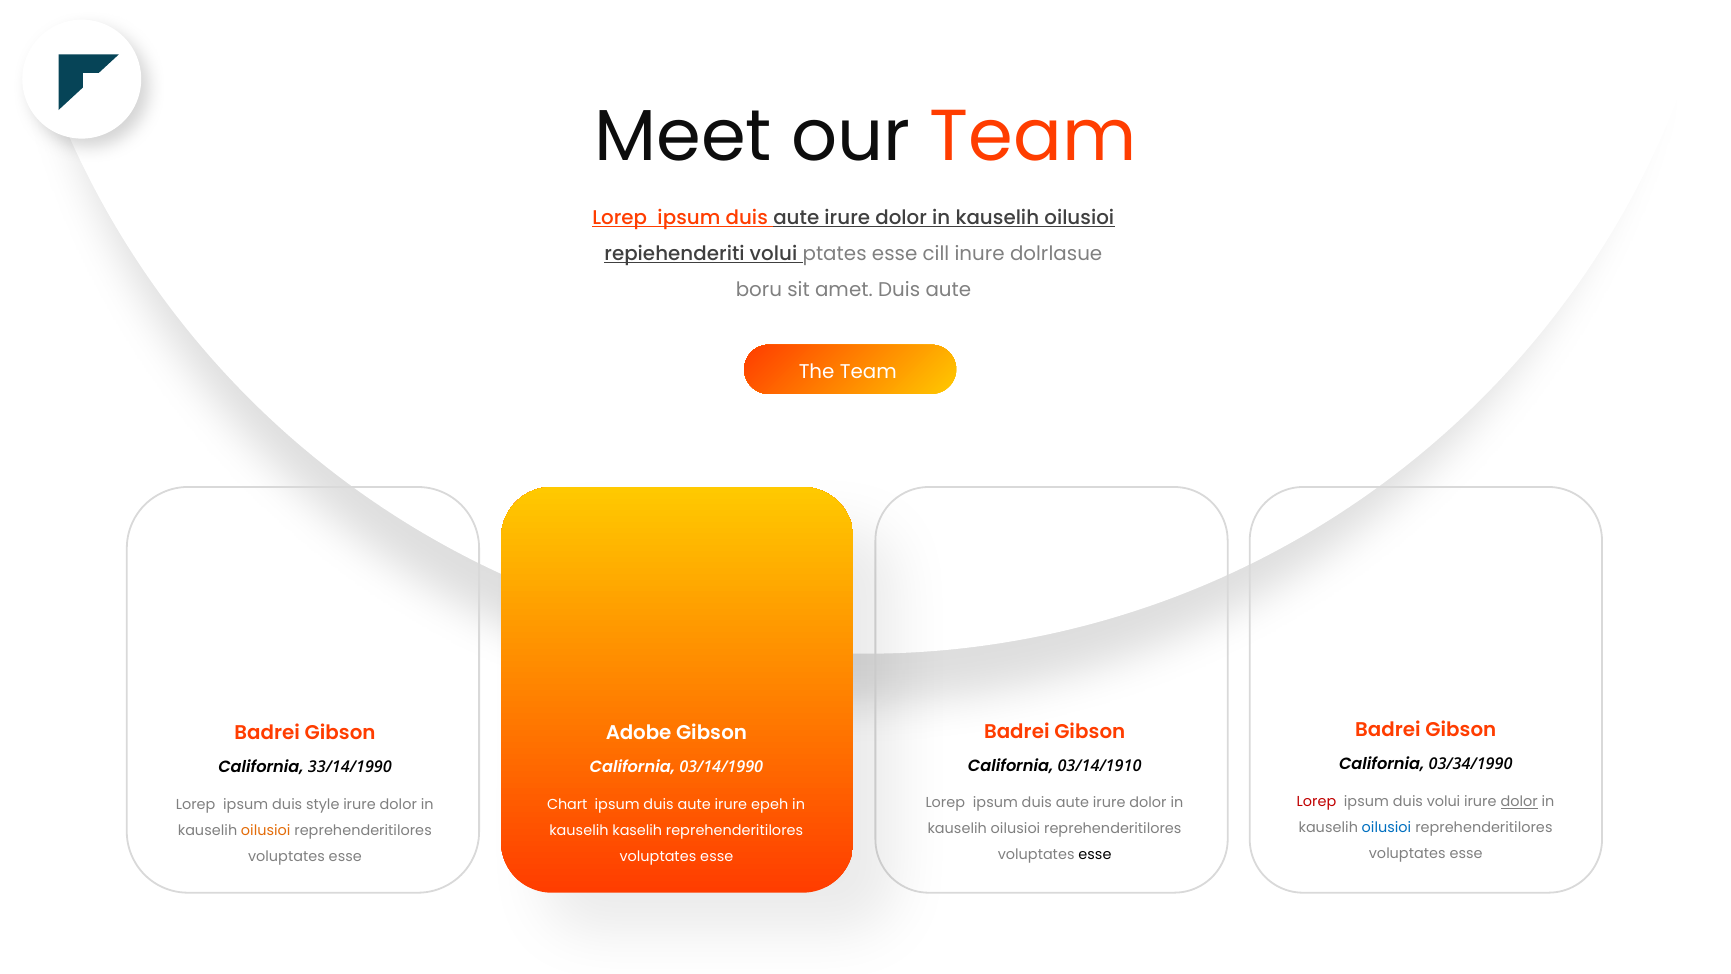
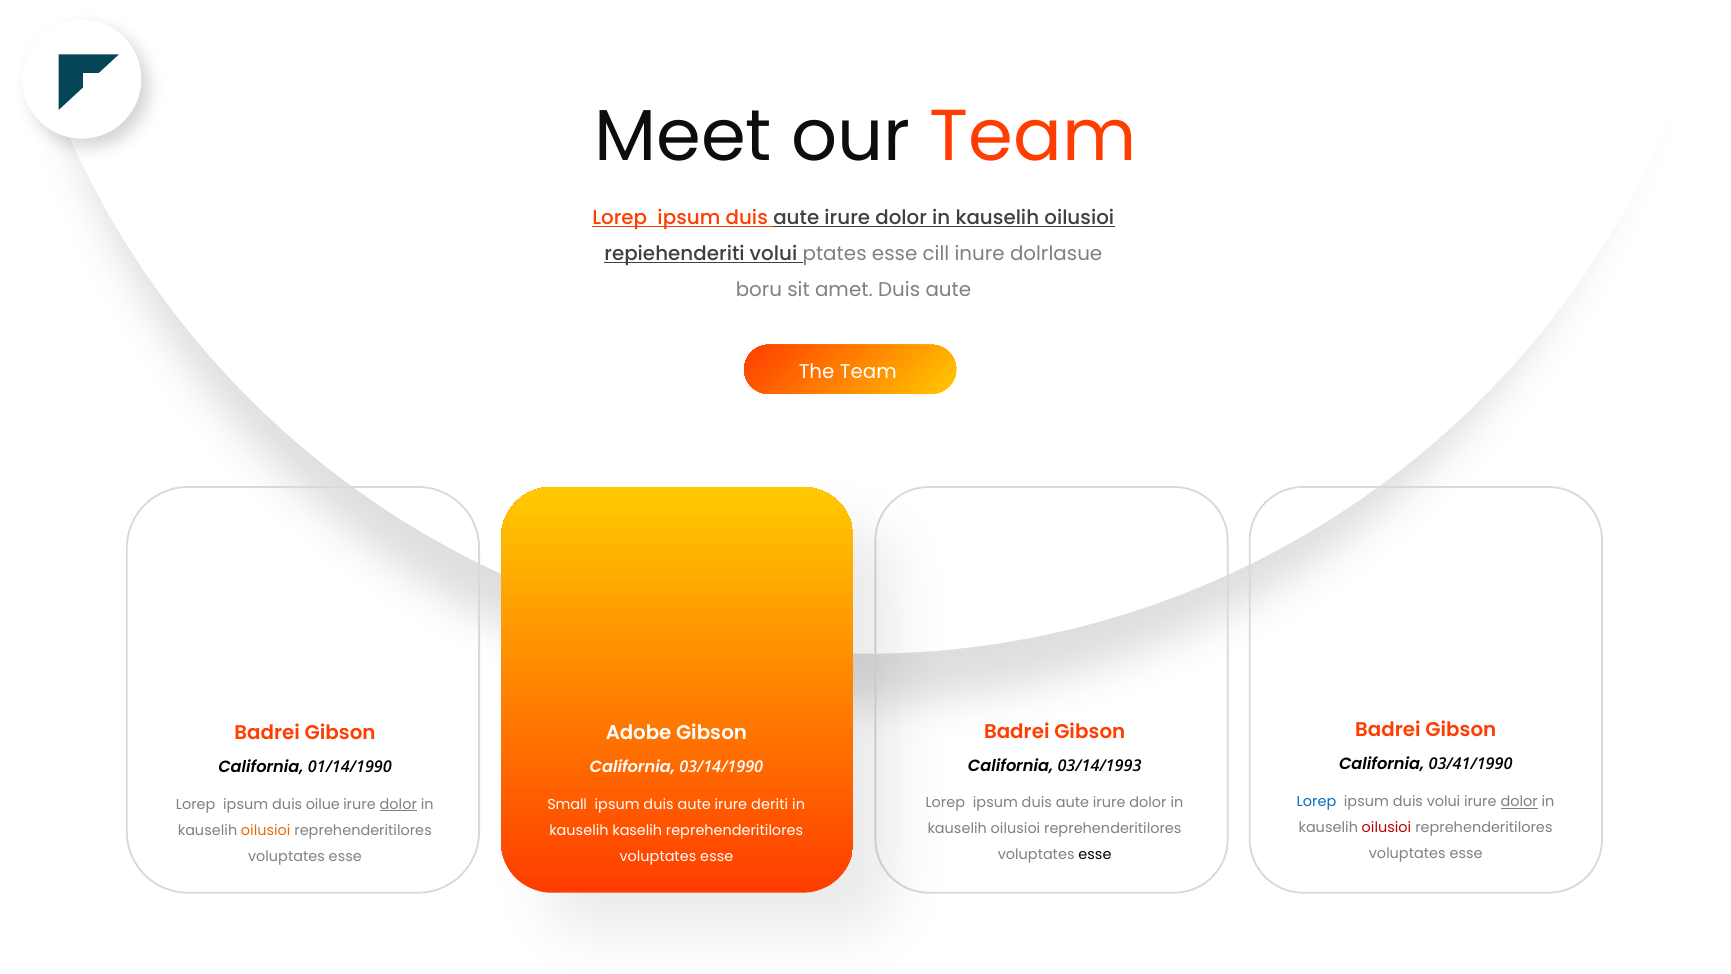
03/34/1990: 03/34/1990 -> 03/41/1990
03/14/1910: 03/14/1910 -> 03/14/1993
33/14/1990: 33/14/1990 -> 01/14/1990
Lorep at (1316, 802) colour: red -> blue
style: style -> oilue
dolor at (398, 804) underline: none -> present
Chart: Chart -> Small
epeh: epeh -> deriti
oilusioi at (1387, 827) colour: blue -> red
